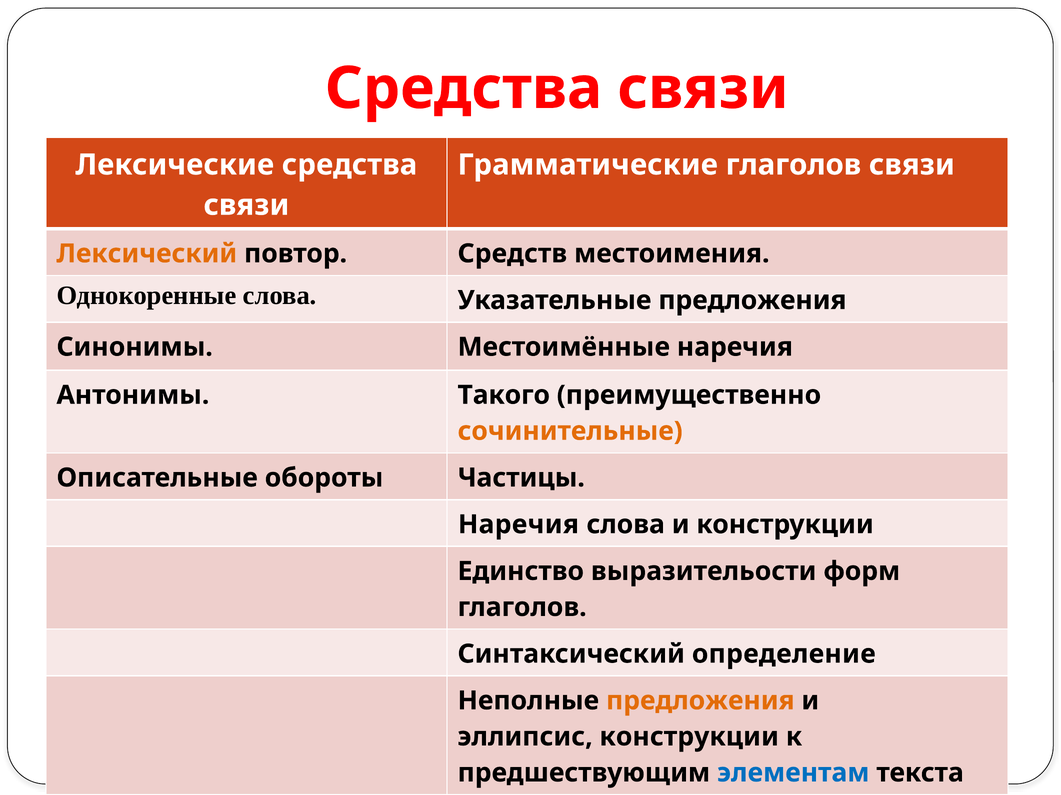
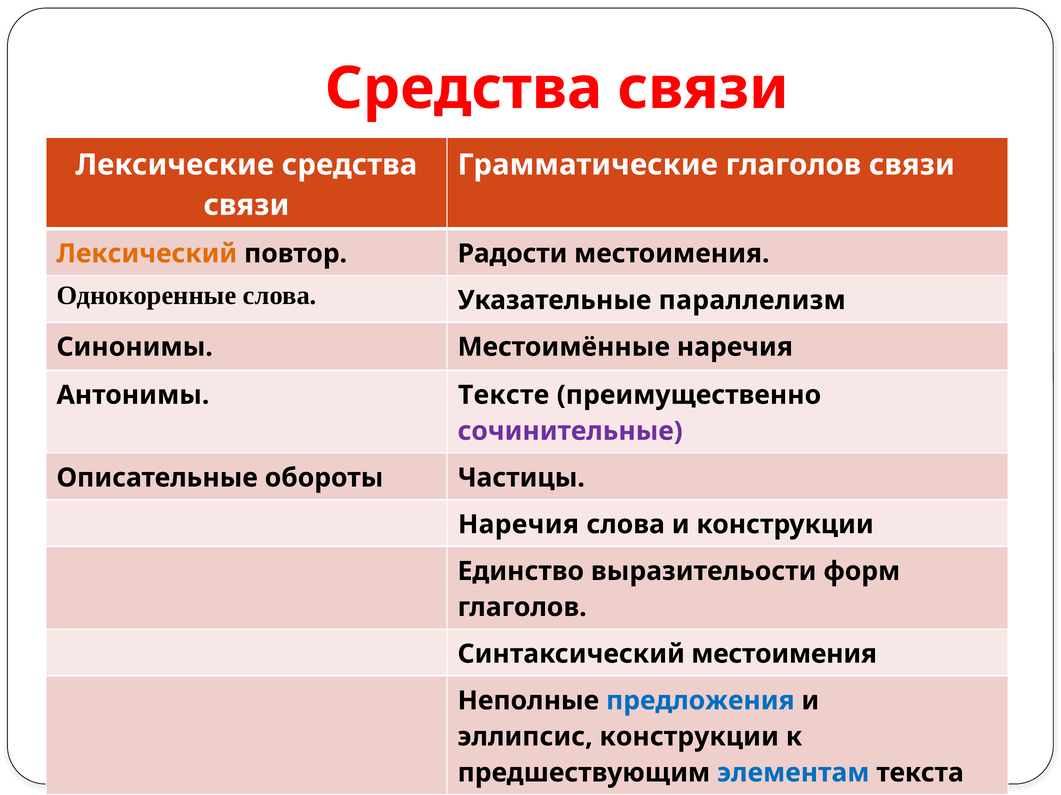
Средств: Средств -> Радости
Указательные предложения: предложения -> параллелизм
Такого: Такого -> Тексте
сочинительные colour: orange -> purple
Синтаксический определение: определение -> местоимения
предложения at (700, 701) colour: orange -> blue
